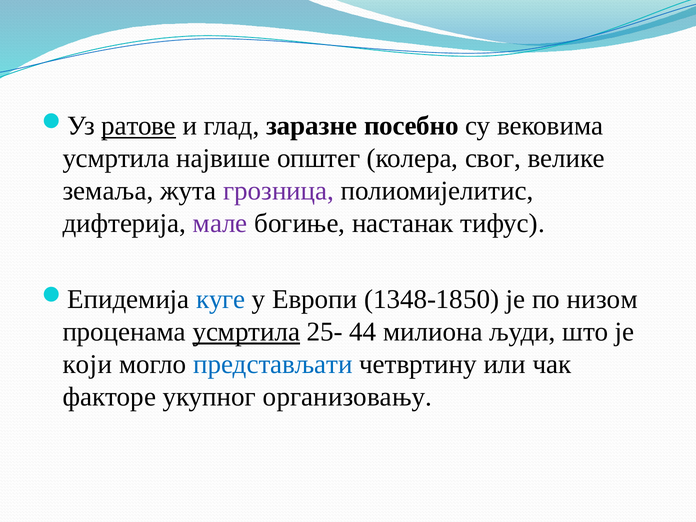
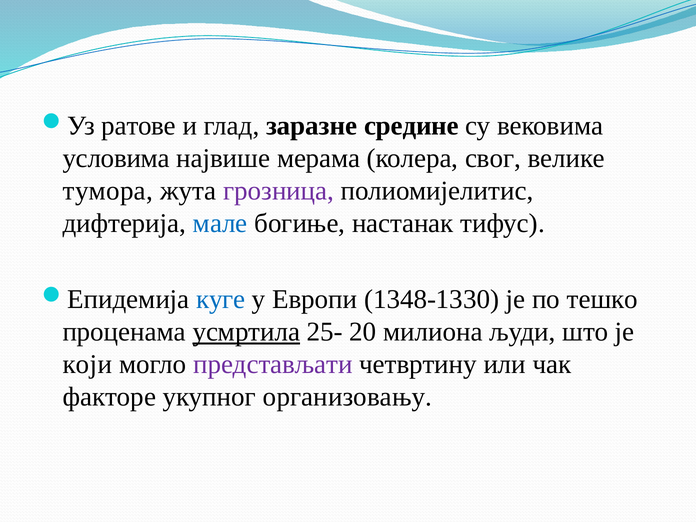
ратове underline: present -> none
посебно: посебно -> средине
усмртила at (116, 158): усмртила -> условима
општег: општег -> мерама
земаља: земаља -> тумора
мале colour: purple -> blue
1348-1850: 1348-1850 -> 1348-1330
низом: низом -> тешко
44: 44 -> 20
представљати colour: blue -> purple
